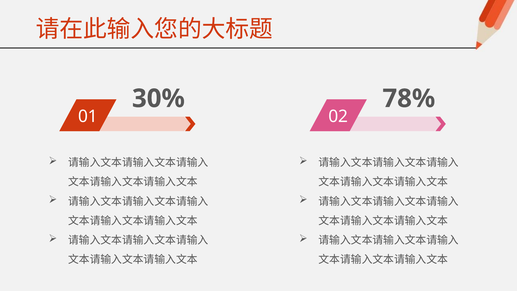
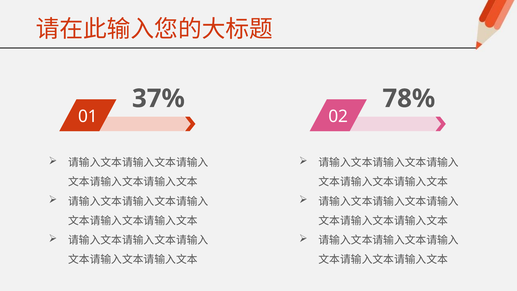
30%: 30% -> 37%
